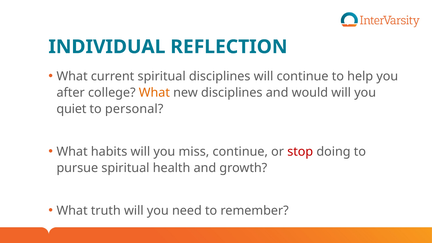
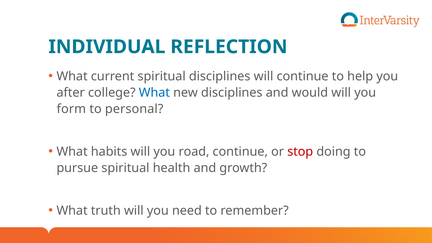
What at (154, 93) colour: orange -> blue
quiet: quiet -> form
miss: miss -> road
